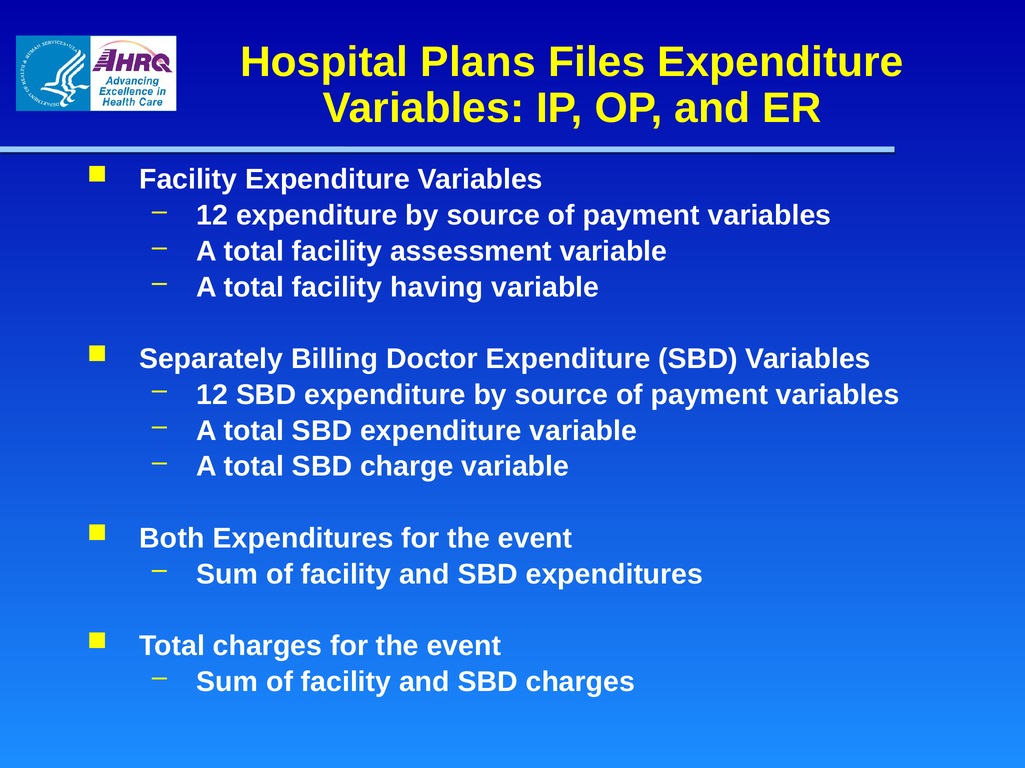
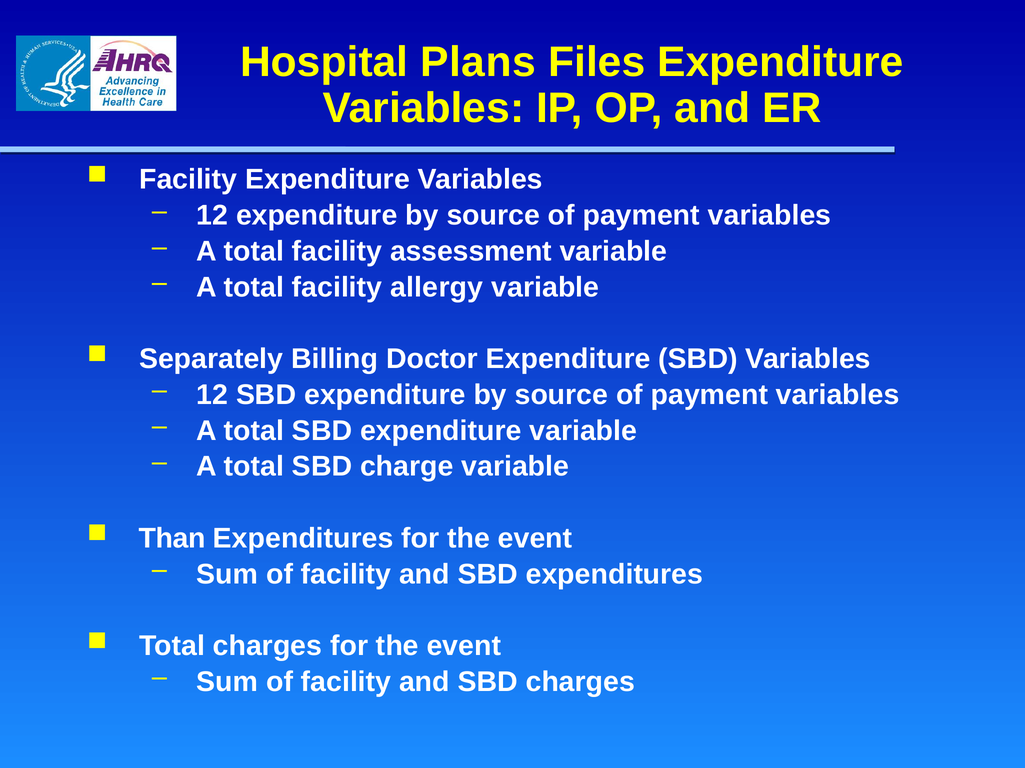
having: having -> allergy
Both: Both -> Than
